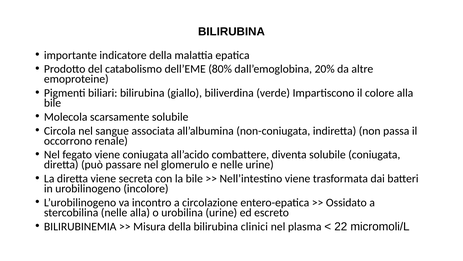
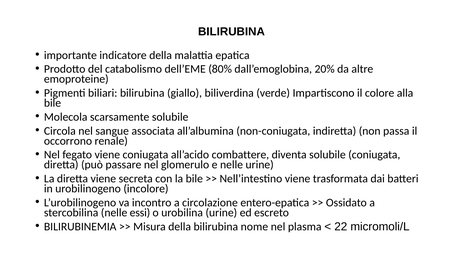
nelle alla: alla -> essi
clinici: clinici -> nome
